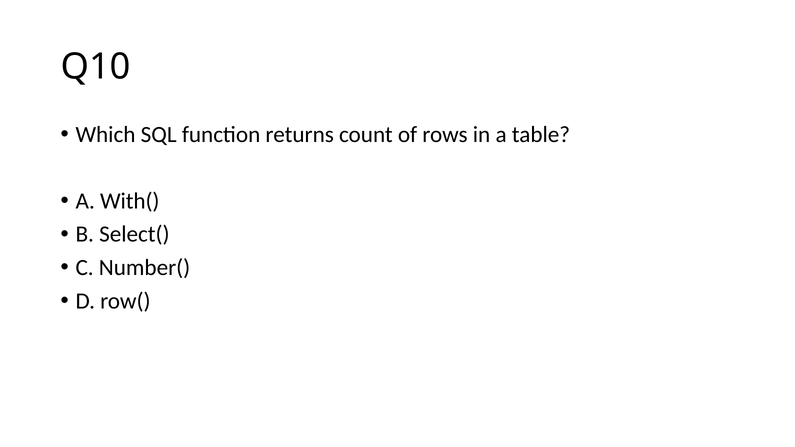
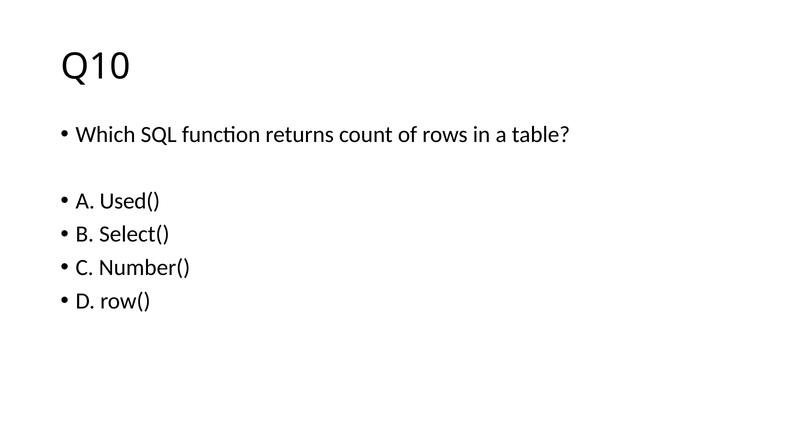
With(: With( -> Used(
